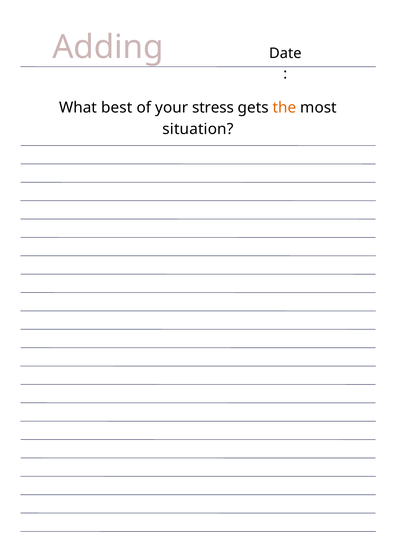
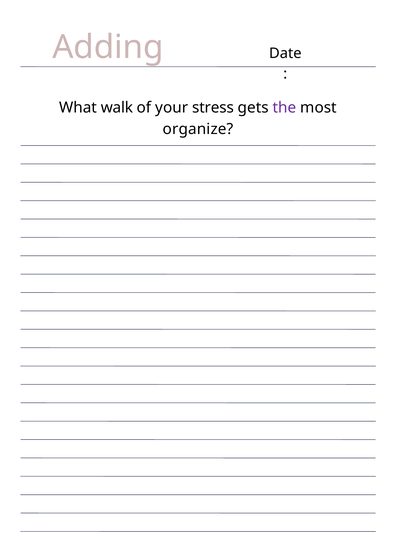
best: best -> walk
the colour: orange -> purple
situation: situation -> organize
